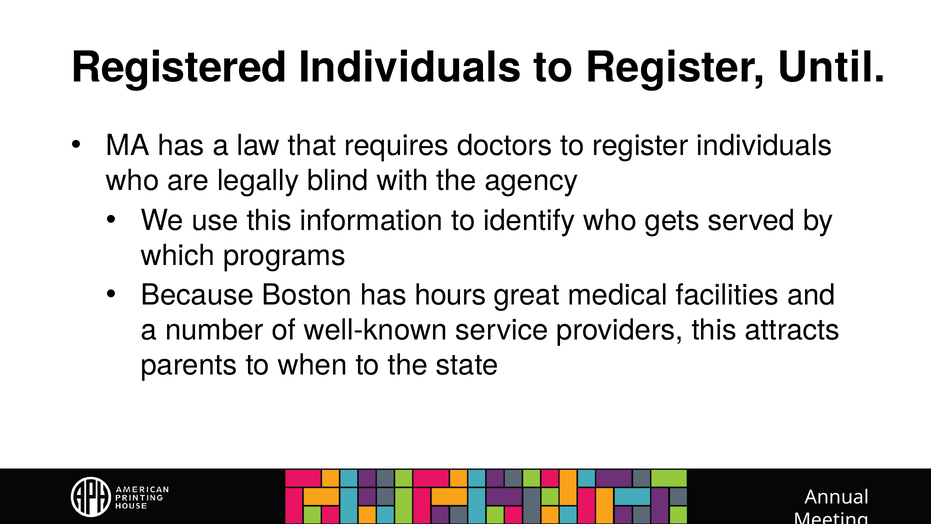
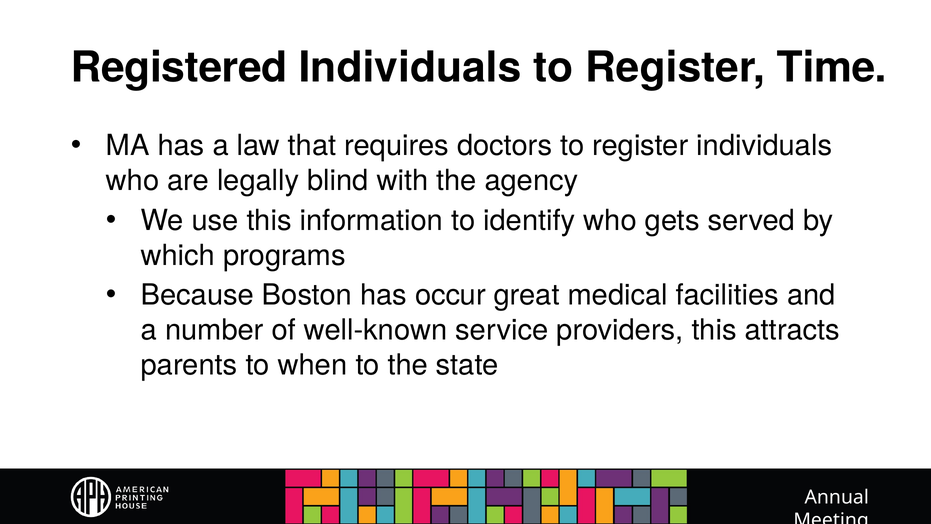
Until: Until -> Time
hours: hours -> occur
